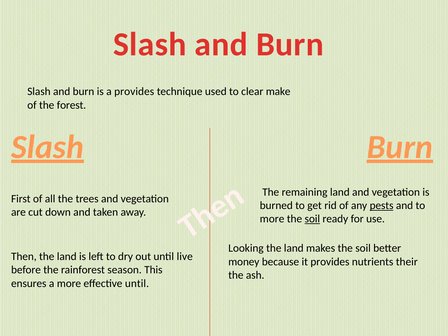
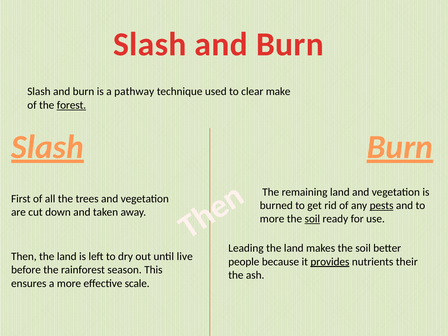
a provides: provides -> pathway
forest underline: none -> present
Looking: Looking -> Leading
money: money -> people
provides at (330, 262) underline: none -> present
effective until: until -> scale
